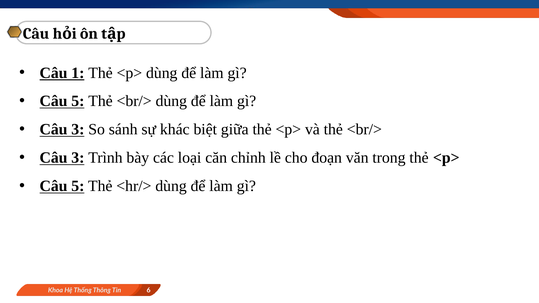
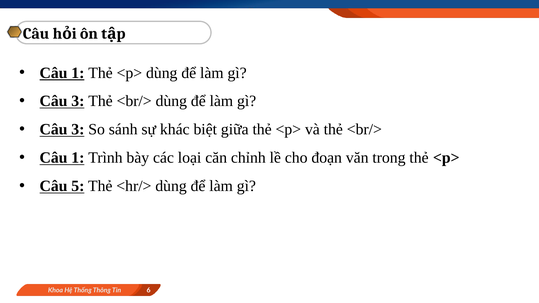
5 at (78, 101): 5 -> 3
3 at (78, 158): 3 -> 1
